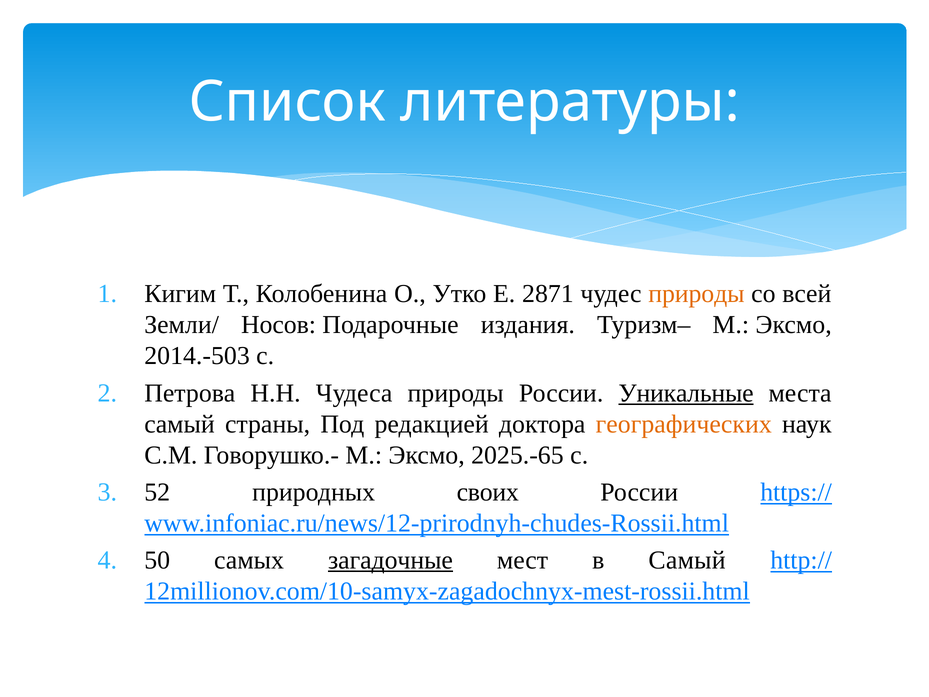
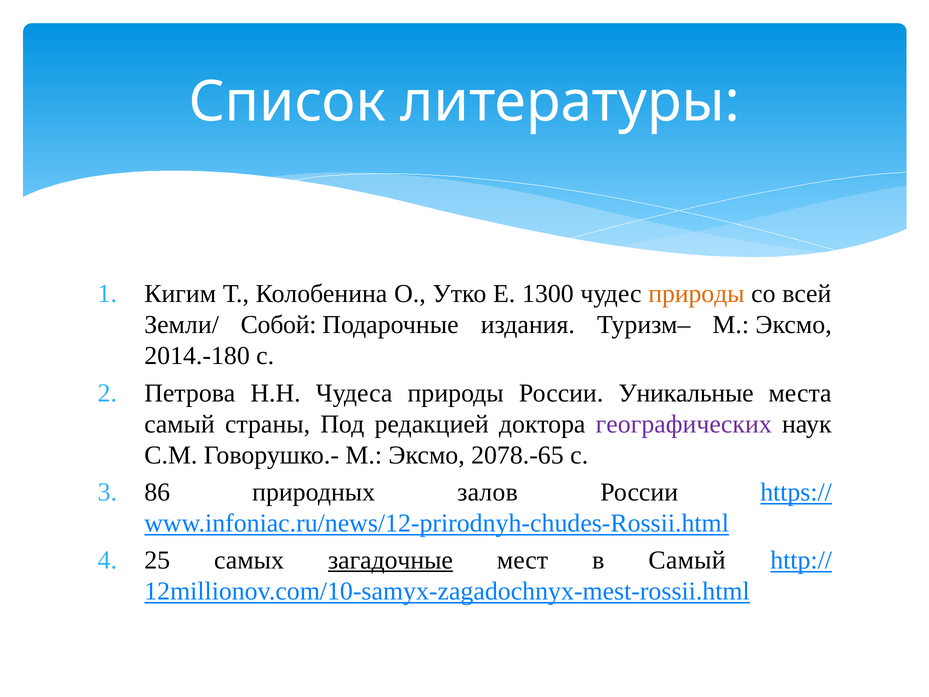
2871: 2871 -> 1300
Носов: Носов -> Собой
2014.-503: 2014.-503 -> 2014.-180
Уникальные underline: present -> none
географических colour: orange -> purple
2025.-65: 2025.-65 -> 2078.-65
52: 52 -> 86
своих: своих -> залов
50: 50 -> 25
